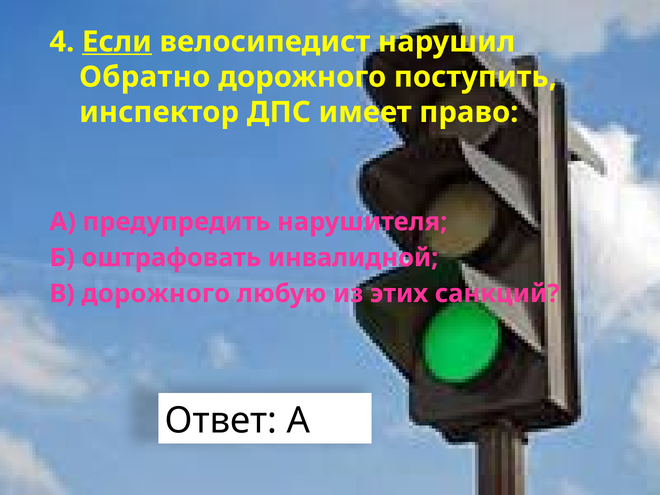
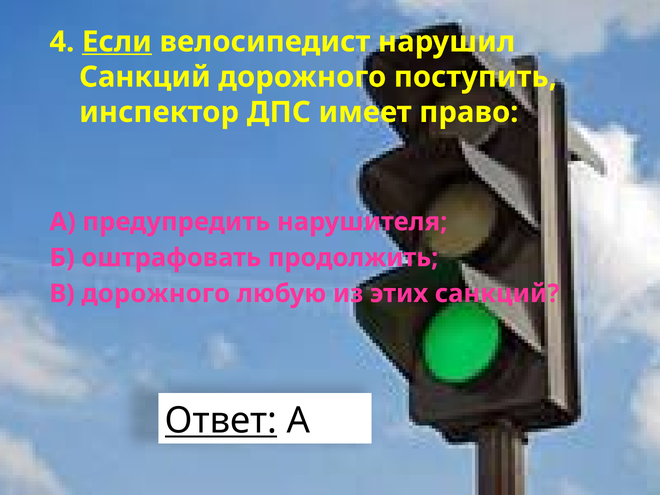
Обратно at (145, 77): Обратно -> Санкций
инвалидной: инвалидной -> продолжить
Ответ underline: none -> present
